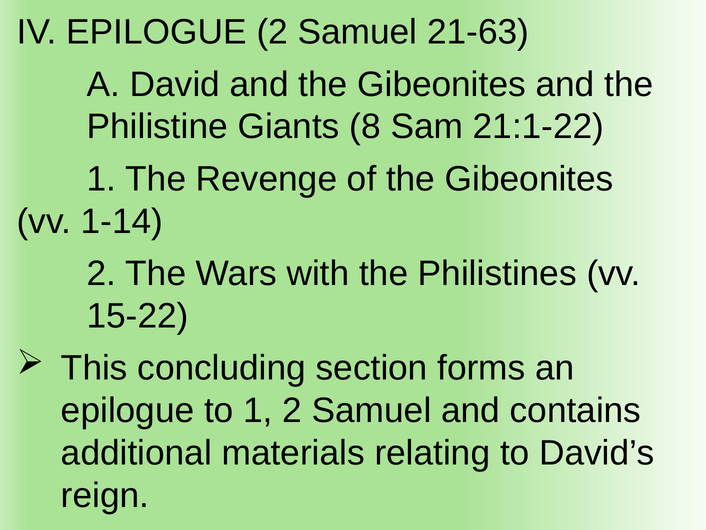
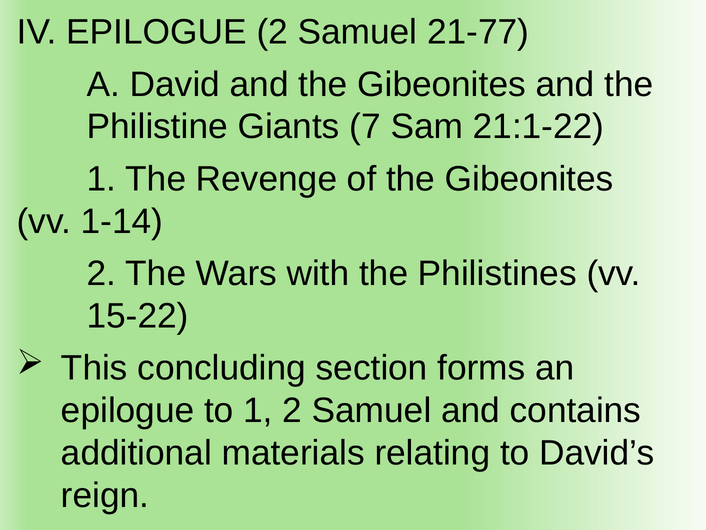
21-63: 21-63 -> 21-77
8: 8 -> 7
